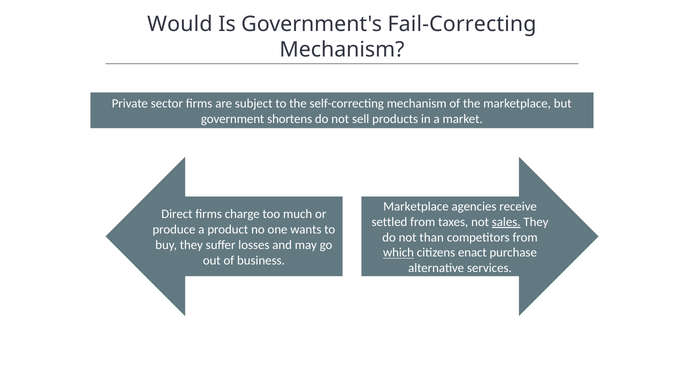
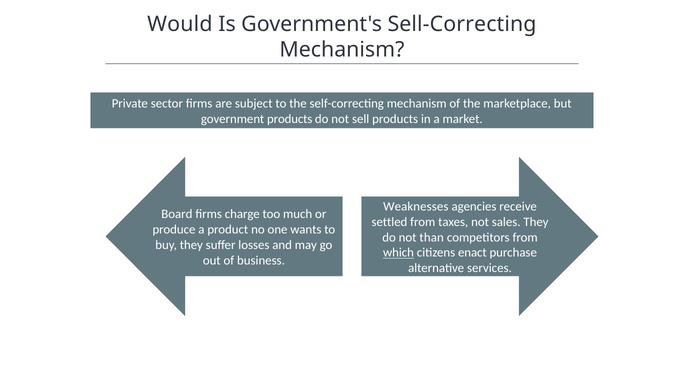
Fail-Correcting: Fail-Correcting -> Sell-Correcting
government shortens: shortens -> products
Marketplace at (416, 206): Marketplace -> Weaknesses
Direct: Direct -> Board
sales underline: present -> none
